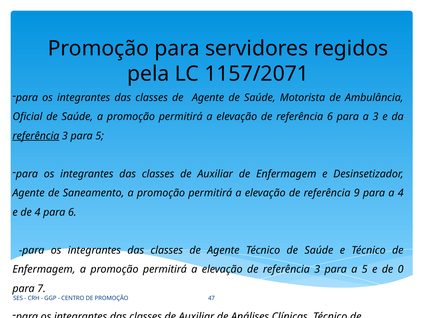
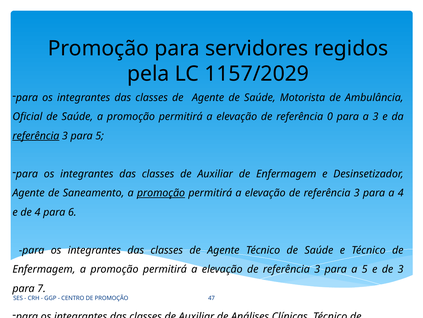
1157/2071: 1157/2071 -> 1157/2029
referência 6: 6 -> 0
promoção at (161, 193) underline: none -> present
9 at (357, 193): 9 -> 3
de 0: 0 -> 3
